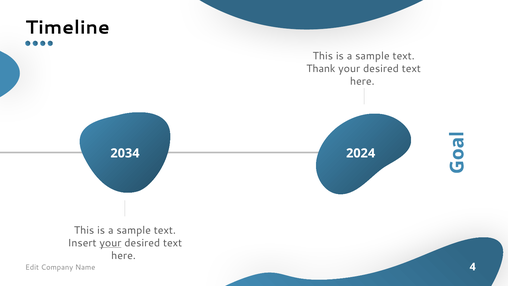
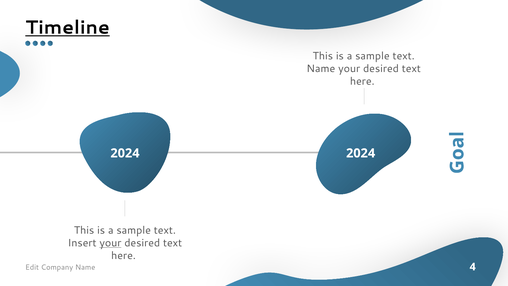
Timeline underline: none -> present
Thank at (321, 69): Thank -> Name
2034 at (125, 153): 2034 -> 2024
